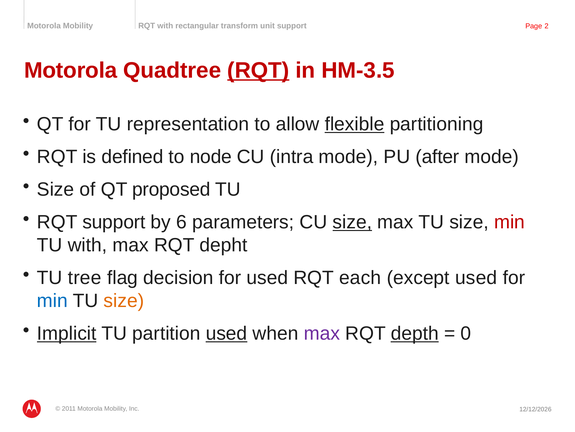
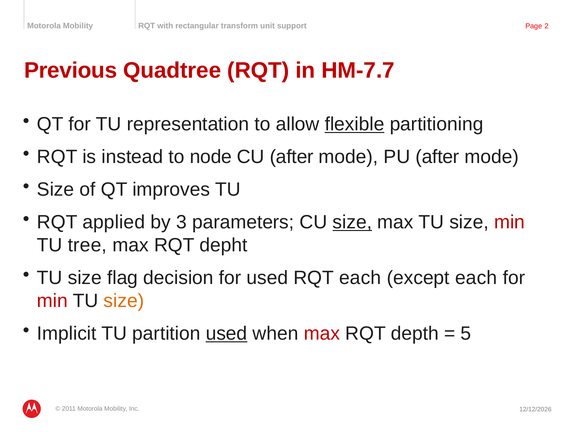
Motorola at (71, 70): Motorola -> Previous
RQT at (258, 70) underline: present -> none
HM-3.5: HM-3.5 -> HM-7.7
defined: defined -> instead
CU intra: intra -> after
proposed: proposed -> improves
RQT support: support -> applied
6: 6 -> 3
TU with: with -> tree
tree at (85, 277): tree -> size
except used: used -> each
min at (52, 300) colour: blue -> red
Implicit underline: present -> none
max at (322, 333) colour: purple -> red
depth underline: present -> none
0: 0 -> 5
